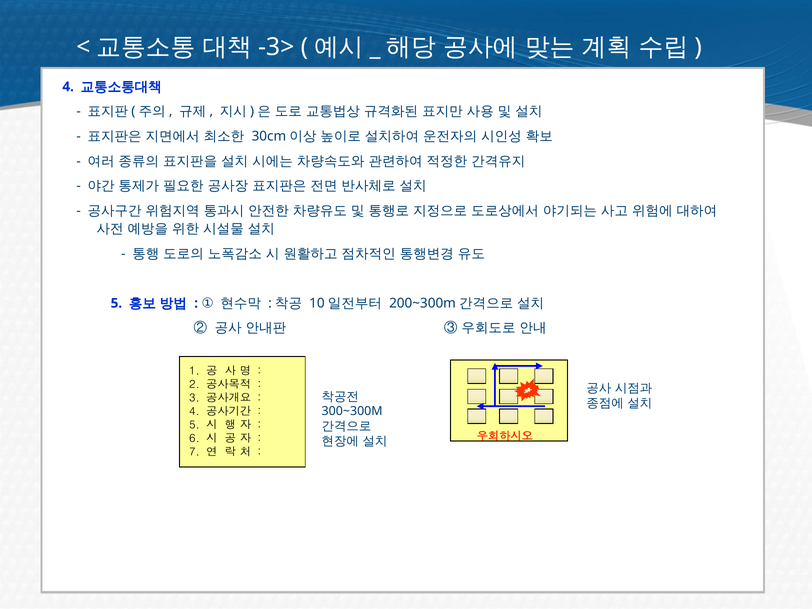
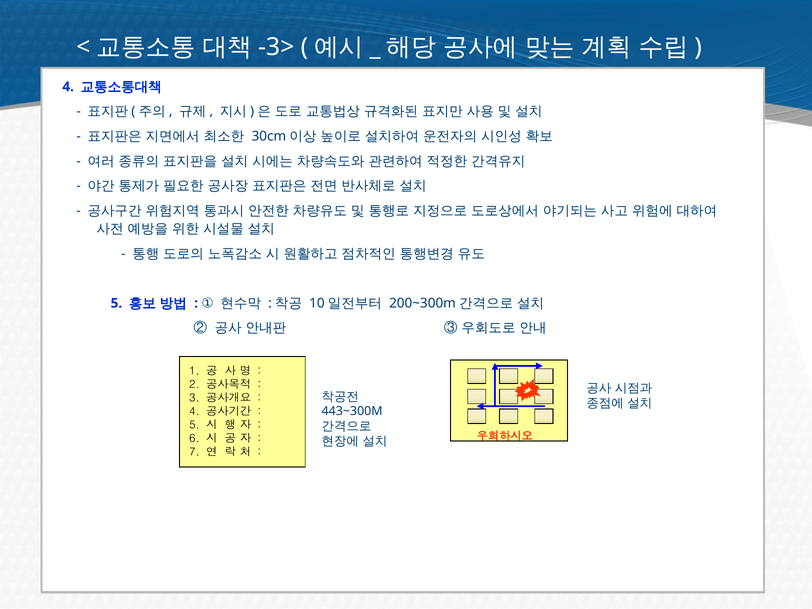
300~300M: 300~300M -> 443~300M
